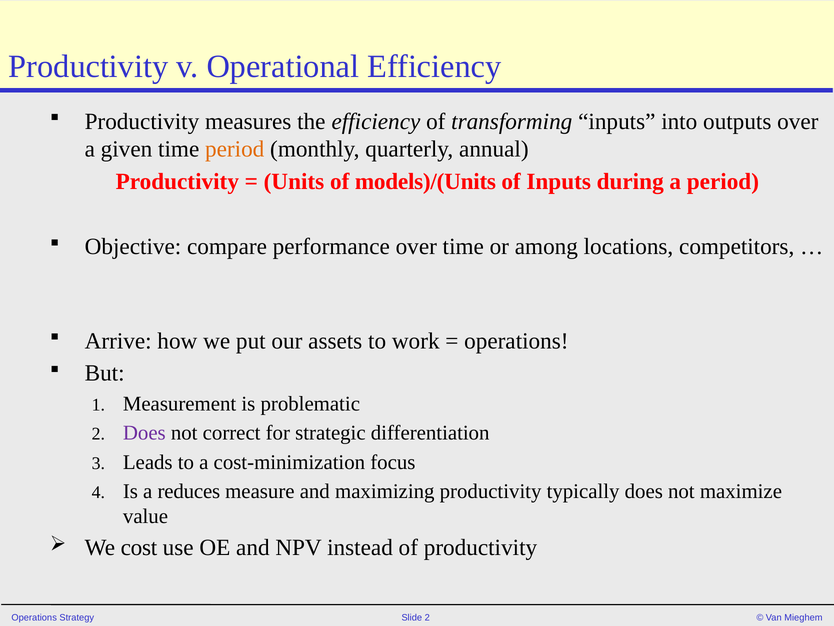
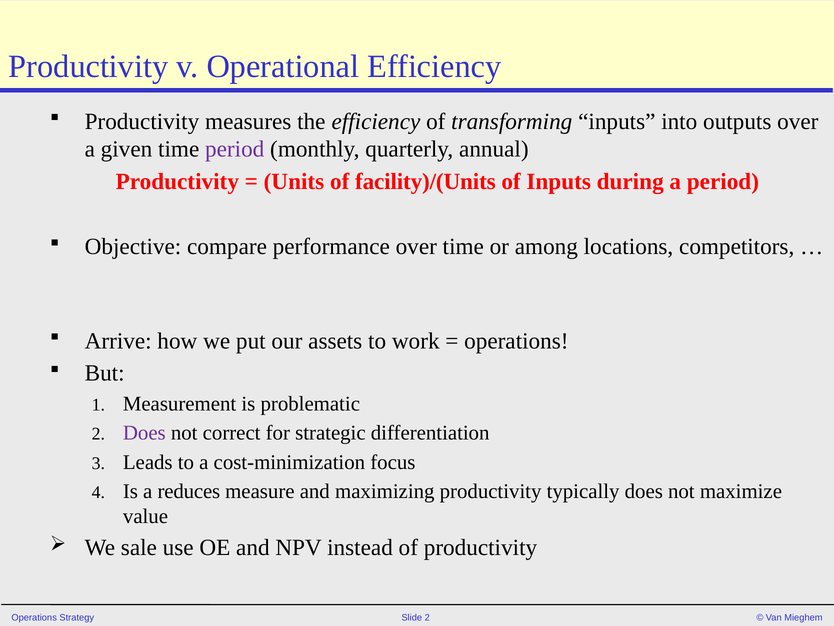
period at (235, 149) colour: orange -> purple
models)/(Units: models)/(Units -> facility)/(Units
cost: cost -> sale
